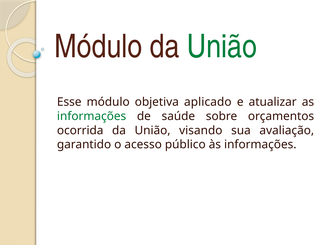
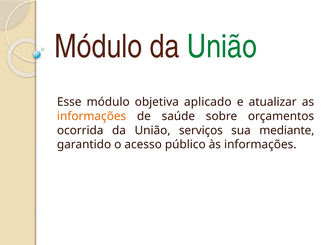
informações at (92, 116) colour: green -> orange
visando: visando -> serviços
avaliação: avaliação -> mediante
